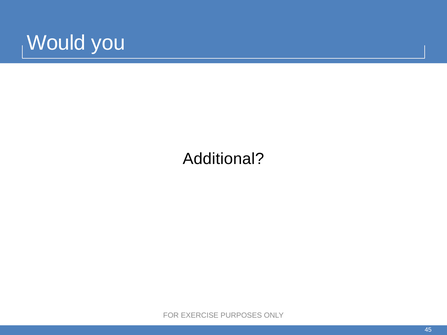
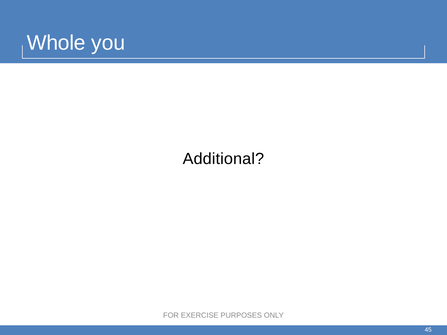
Would: Would -> Whole
